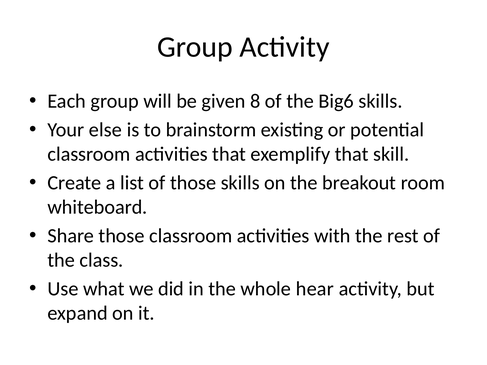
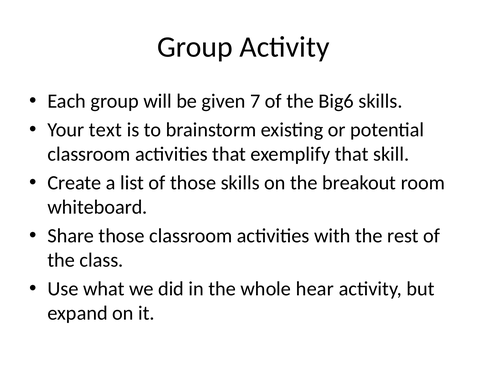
8: 8 -> 7
else: else -> text
